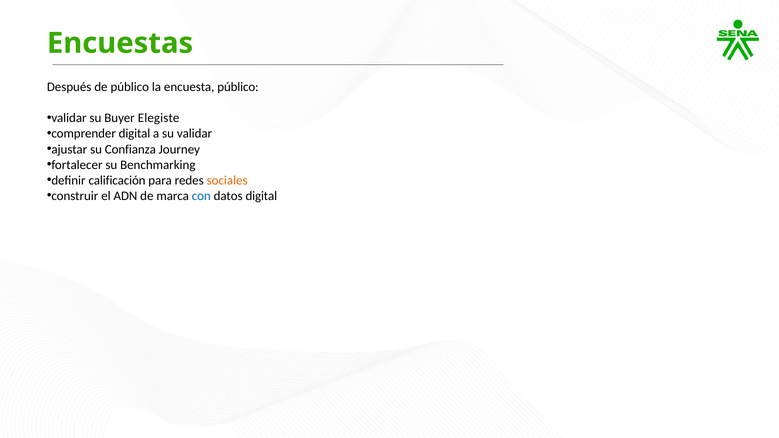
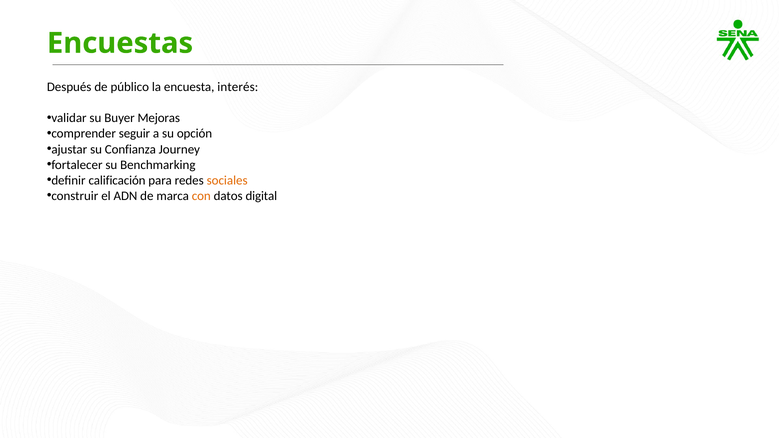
encuesta público: público -> interés
Elegiste: Elegiste -> Mejoras
comprender digital: digital -> seguir
su validar: validar -> opción
con colour: blue -> orange
